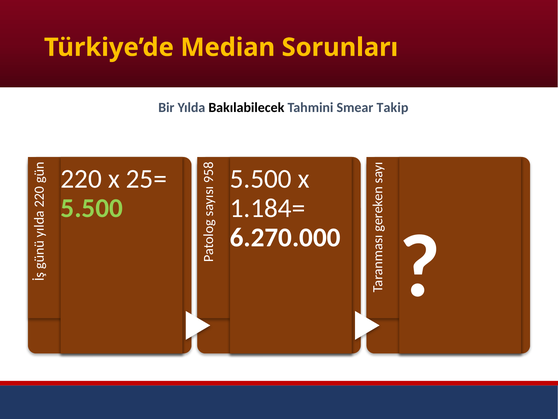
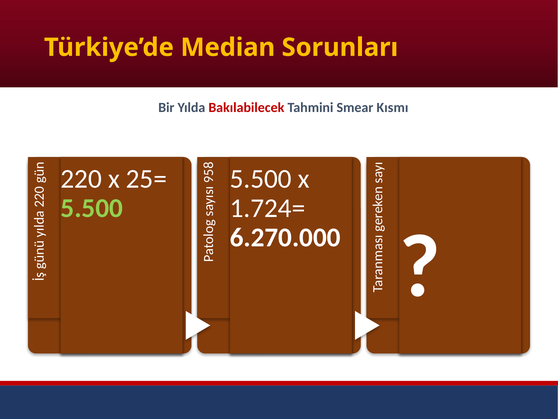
Bakılabilecek colour: black -> red
Takip: Takip -> Kısmı
1.184=: 1.184= -> 1.724=
